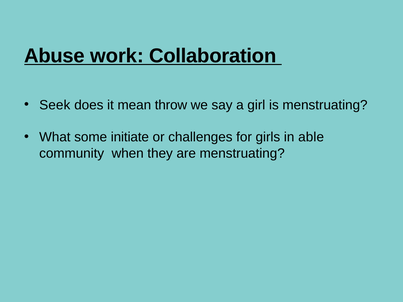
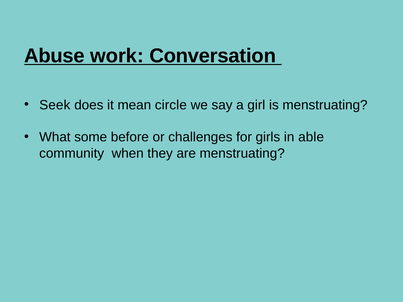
Collaboration: Collaboration -> Conversation
throw: throw -> circle
initiate: initiate -> before
